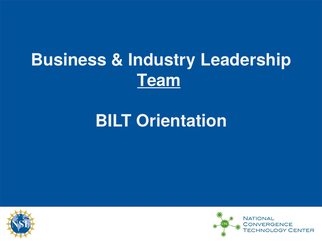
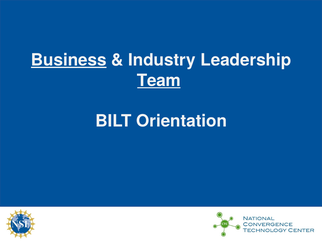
Business underline: none -> present
